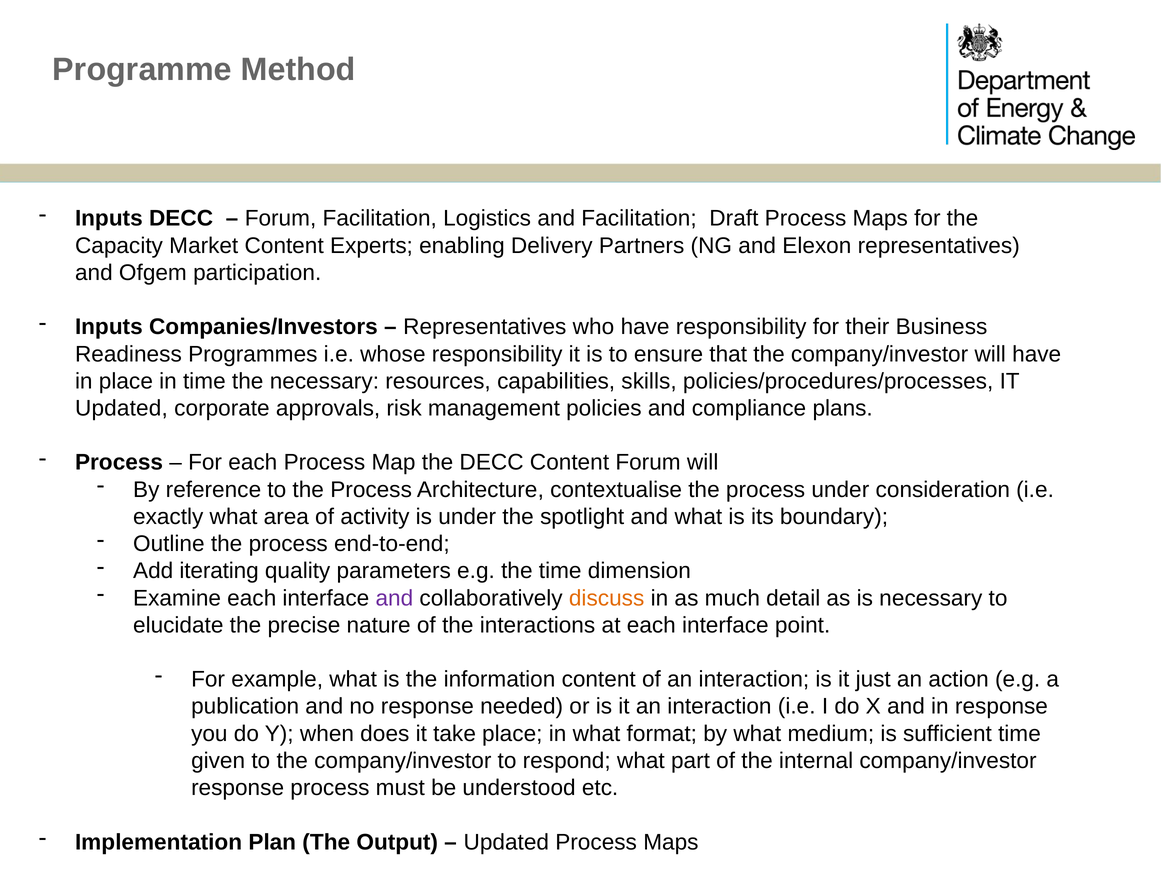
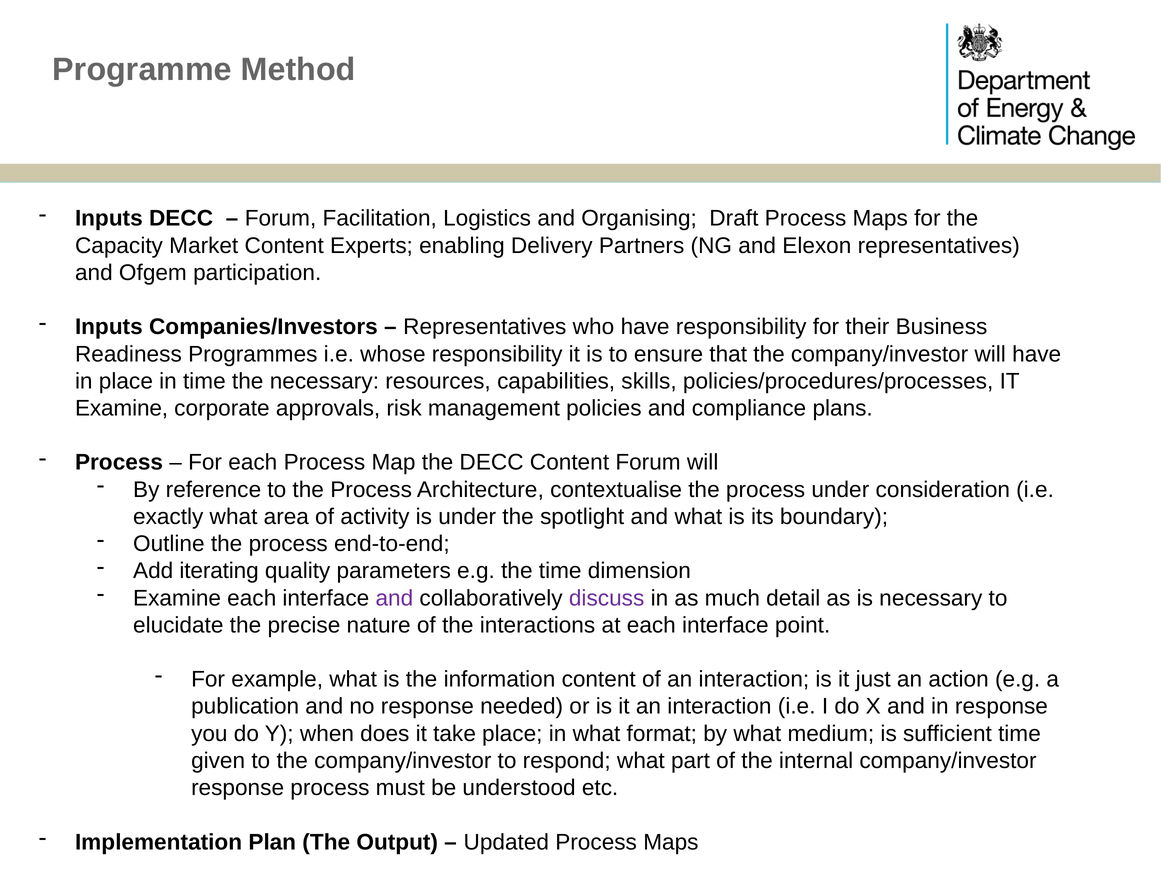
and Facilitation: Facilitation -> Organising
Updated at (121, 408): Updated -> Examine
discuss colour: orange -> purple
